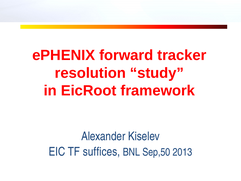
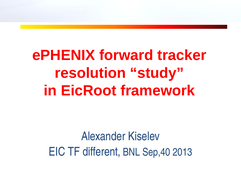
suffices: suffices -> different
Sep,50: Sep,50 -> Sep,40
